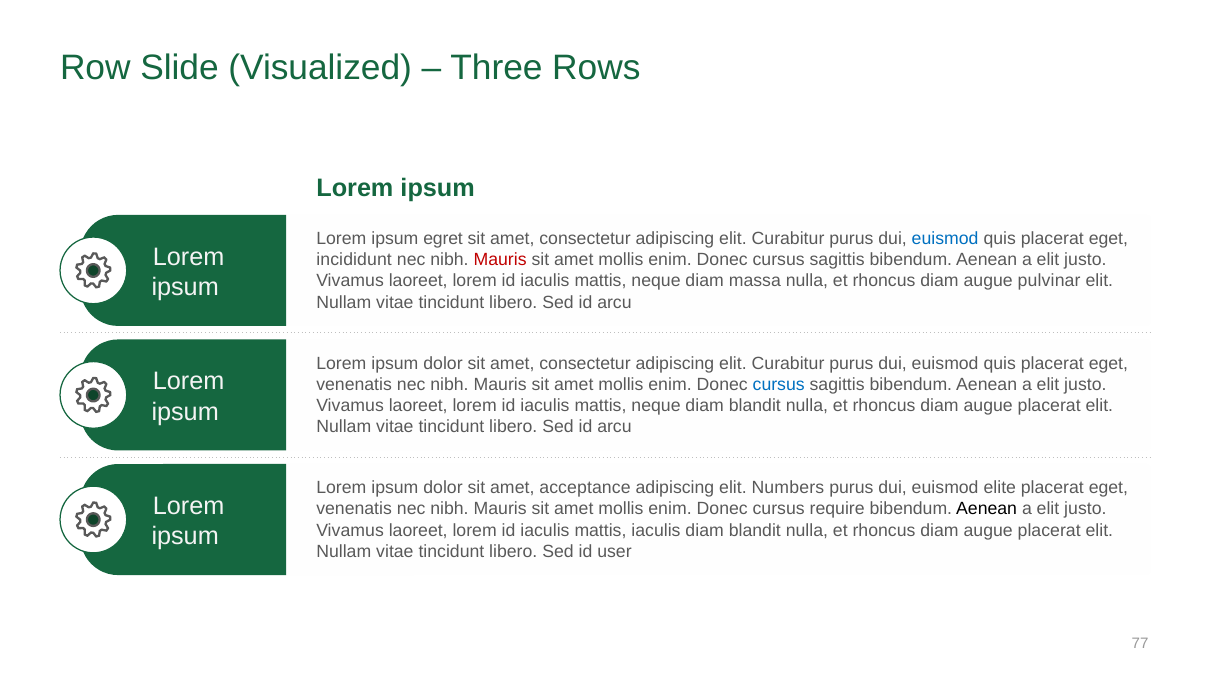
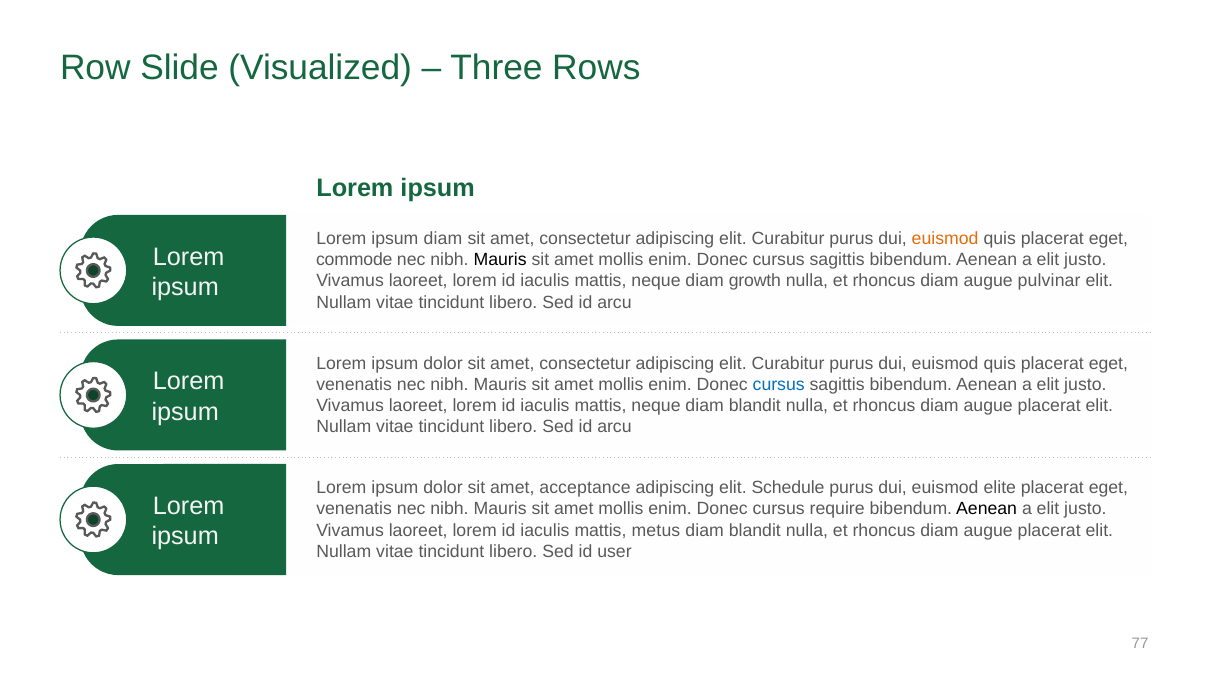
ipsum egret: egret -> diam
euismod at (945, 239) colour: blue -> orange
incididunt: incididunt -> commode
Mauris at (500, 260) colour: red -> black
massa: massa -> growth
Numbers: Numbers -> Schedule
mattis iaculis: iaculis -> metus
